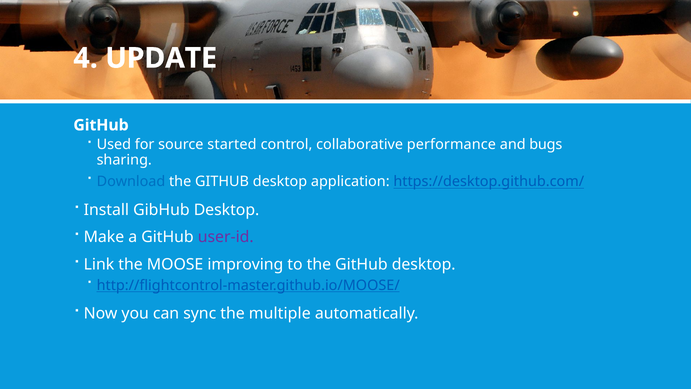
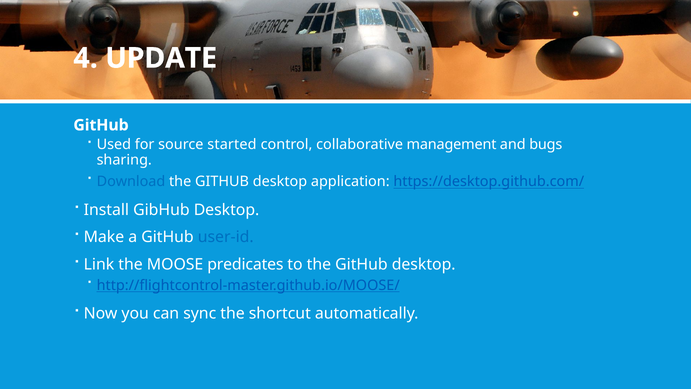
performance: performance -> management
user-id colour: purple -> blue
improving: improving -> predicates
multiple: multiple -> shortcut
